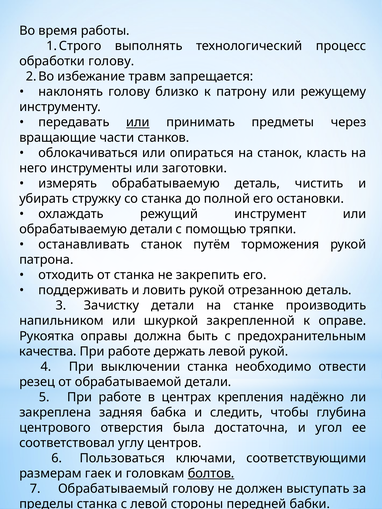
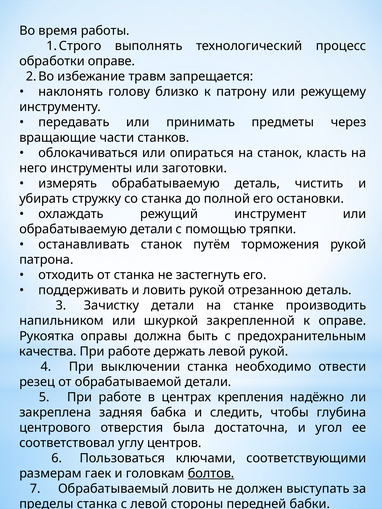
обработки голову: голову -> оправе
или at (138, 122) underline: present -> none
закрепить: закрепить -> застегнуть
Обрабатываемый голову: голову -> ловить
